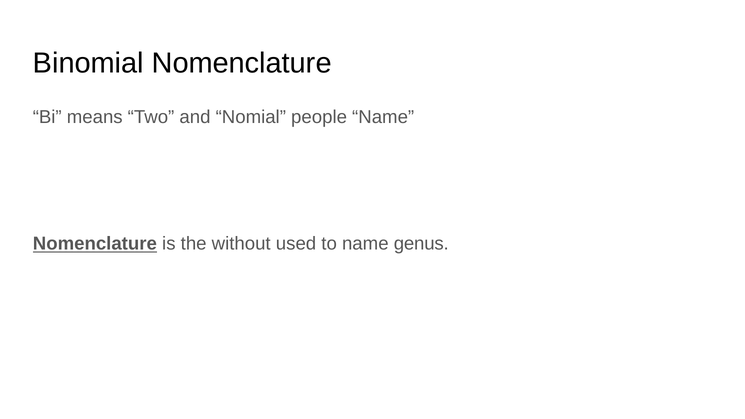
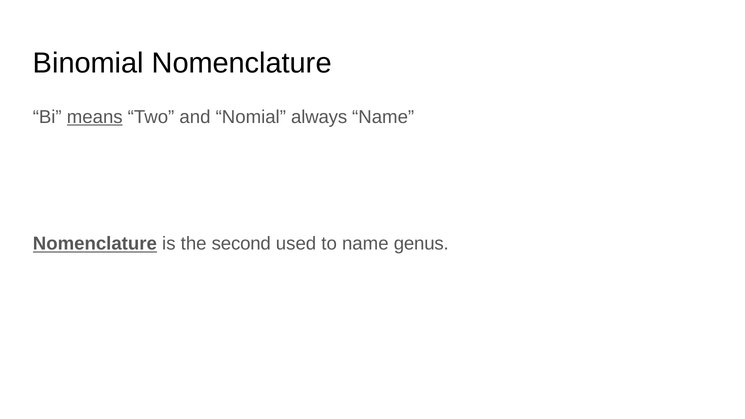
means underline: none -> present
people: people -> always
without: without -> second
